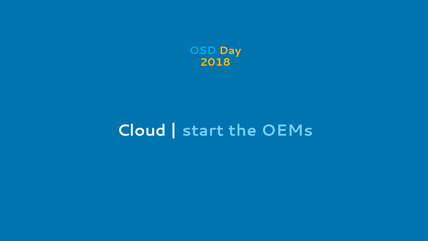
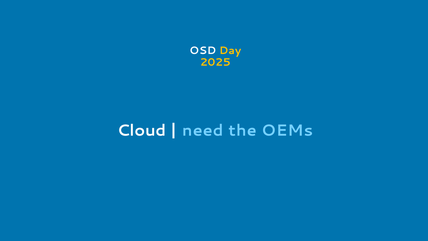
OSD colour: light blue -> white
2018: 2018 -> 2025
start: start -> need
